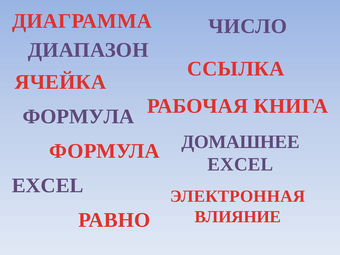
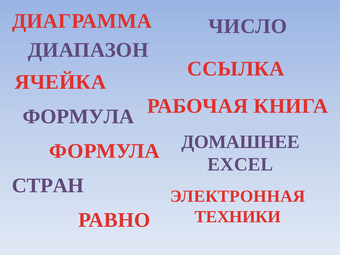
EXCEL at (48, 186): EXCEL -> СТРАН
ВЛИЯНИЕ: ВЛИЯНИЕ -> ТЕХНИКИ
